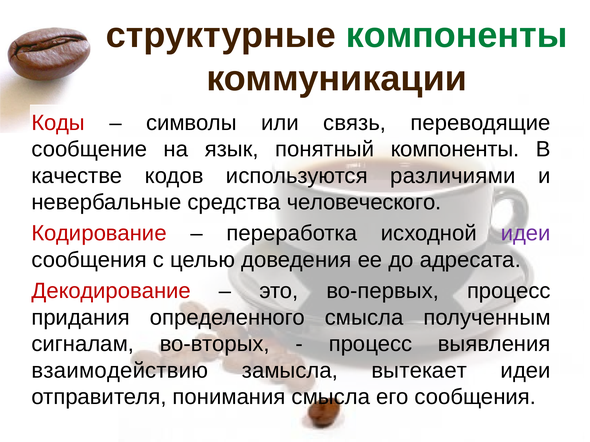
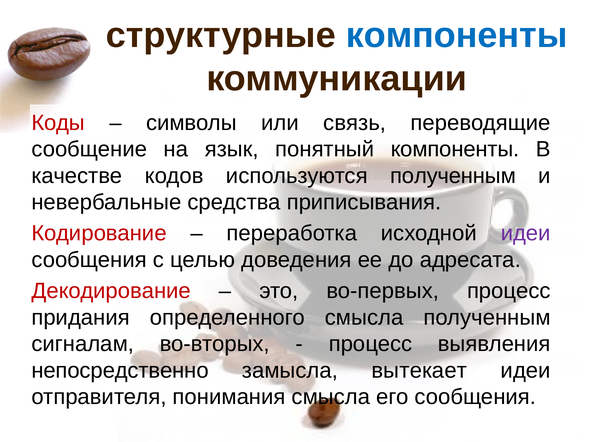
компоненты at (457, 35) colour: green -> blue
используются различиями: различиями -> полученным
человеческого: человеческого -> приписывания
взаимодействию: взаимодействию -> непосредственно
